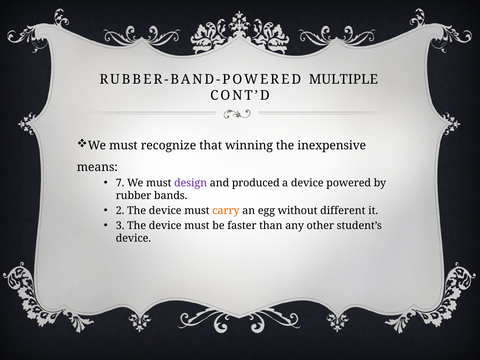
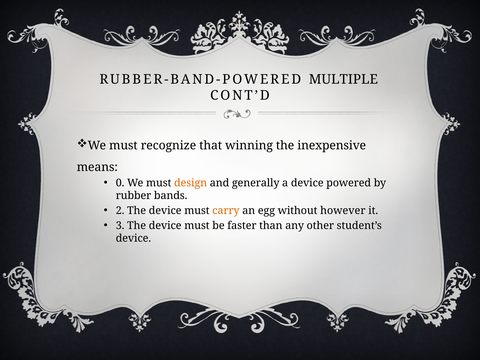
7: 7 -> 0
design colour: purple -> orange
produced: produced -> generally
different: different -> however
